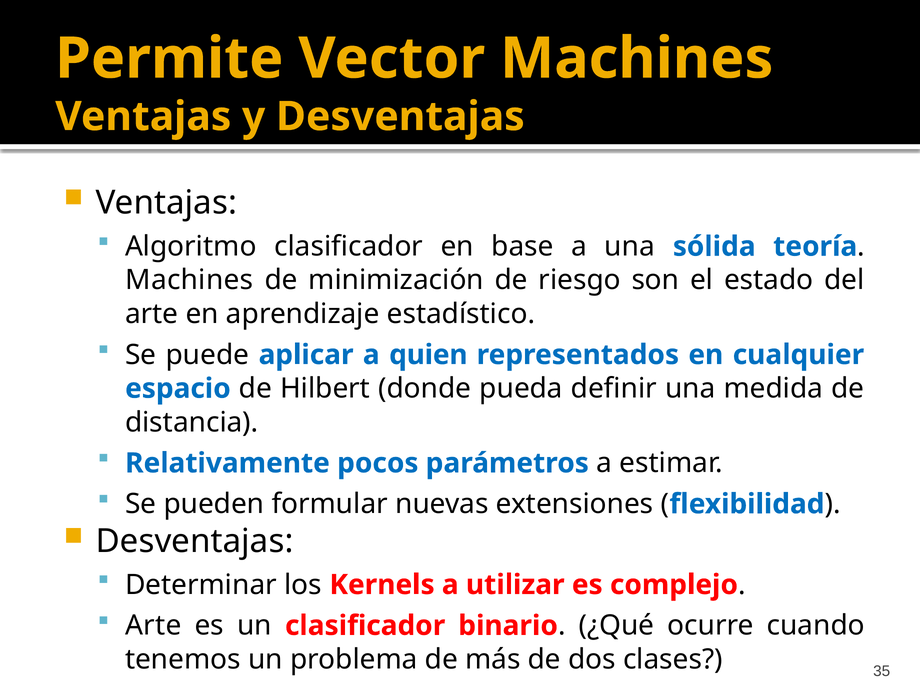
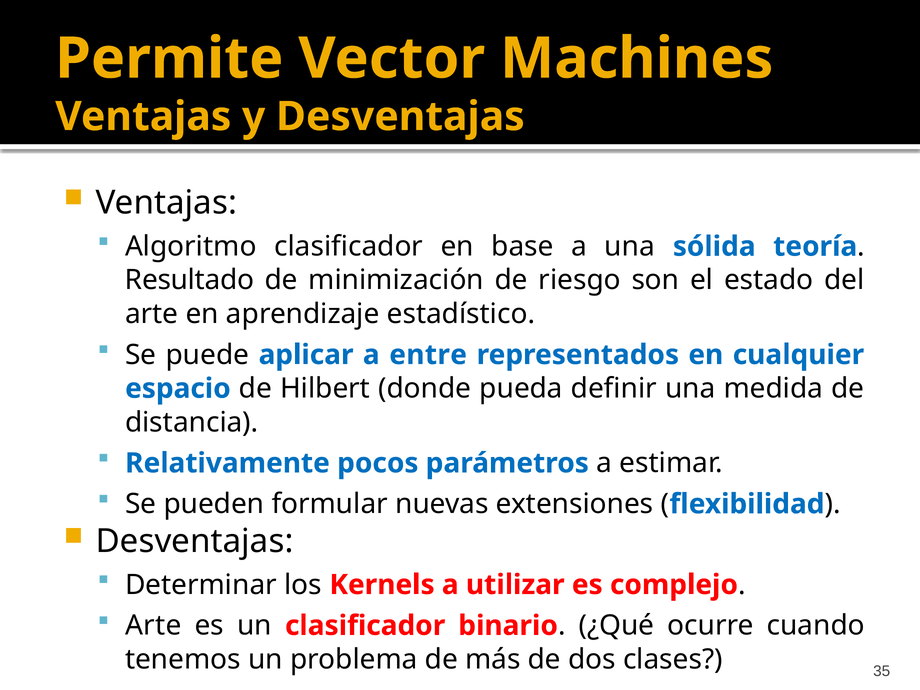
Machines at (189, 280): Machines -> Resultado
quien: quien -> entre
